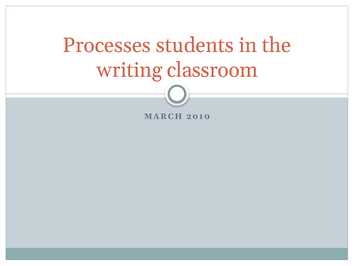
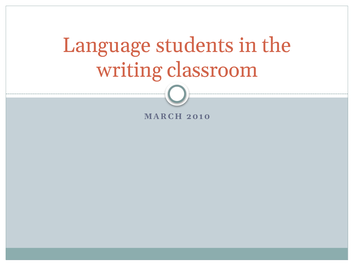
Processes: Processes -> Language
